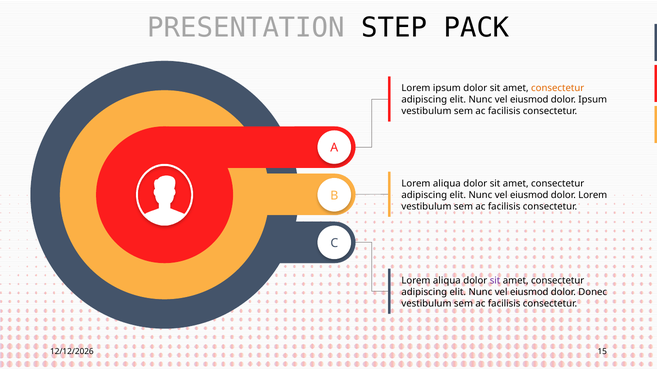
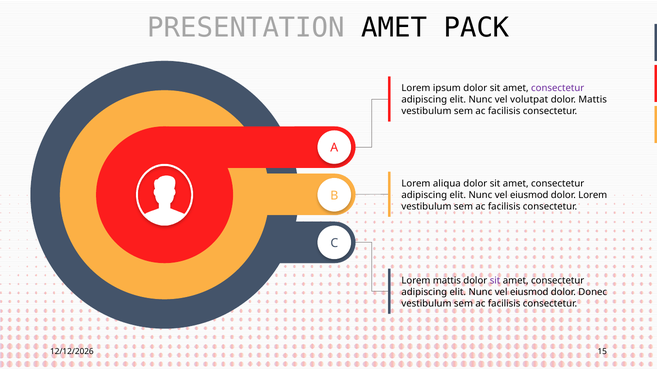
PRESENTATION STEP: STEP -> AMET
consectetur at (558, 88) colour: orange -> purple
eiusmod at (529, 100): eiusmod -> volutpat
dolor Ipsum: Ipsum -> Mattis
aliqua at (447, 281): aliqua -> mattis
